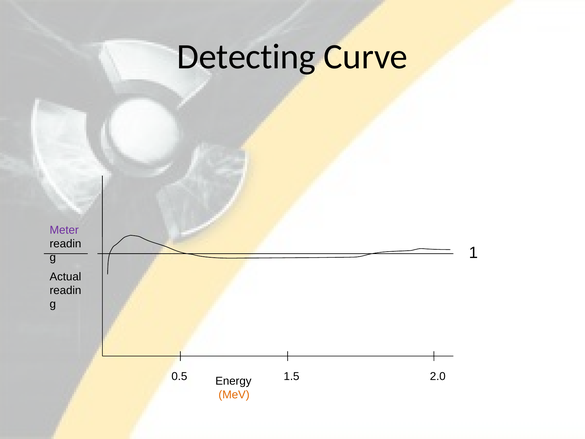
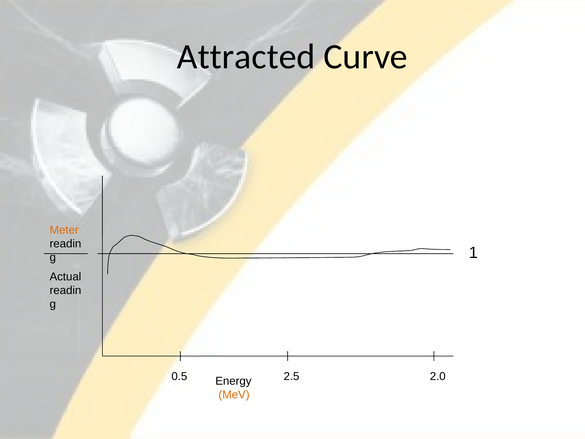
Detecting: Detecting -> Attracted
Meter colour: purple -> orange
1.5: 1.5 -> 2.5
